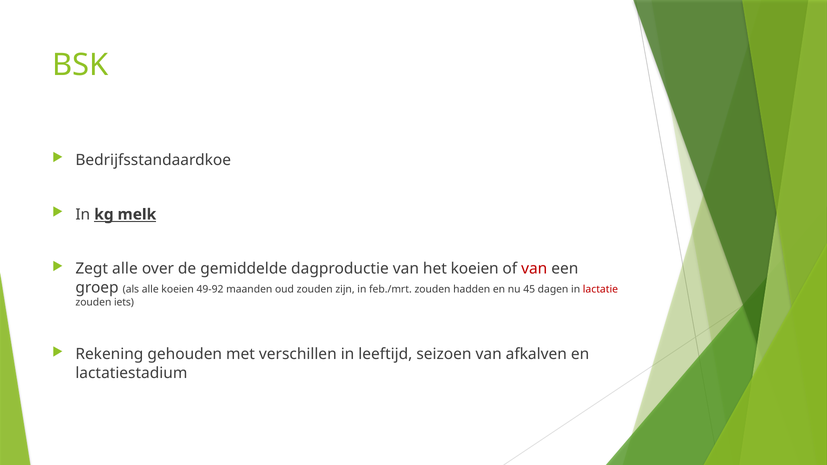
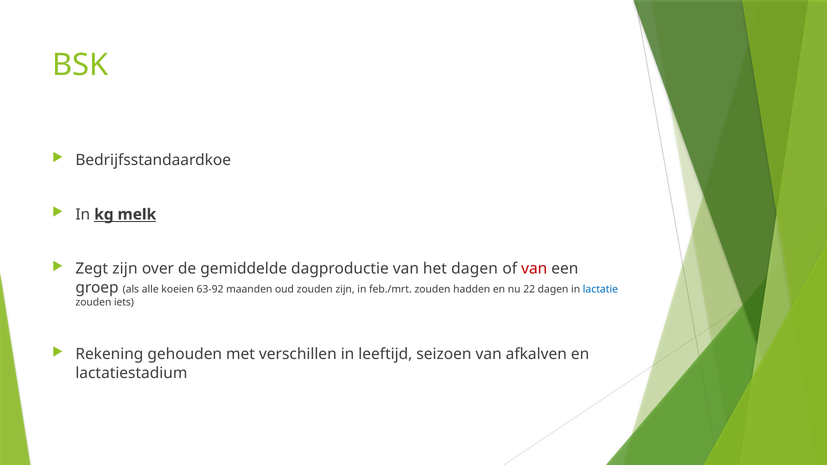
Zegt alle: alle -> zijn
het koeien: koeien -> dagen
49-92: 49-92 -> 63-92
45: 45 -> 22
lactatie colour: red -> blue
